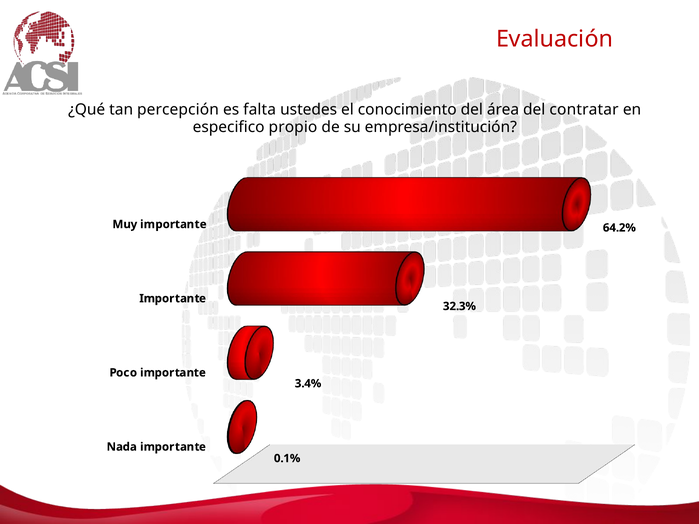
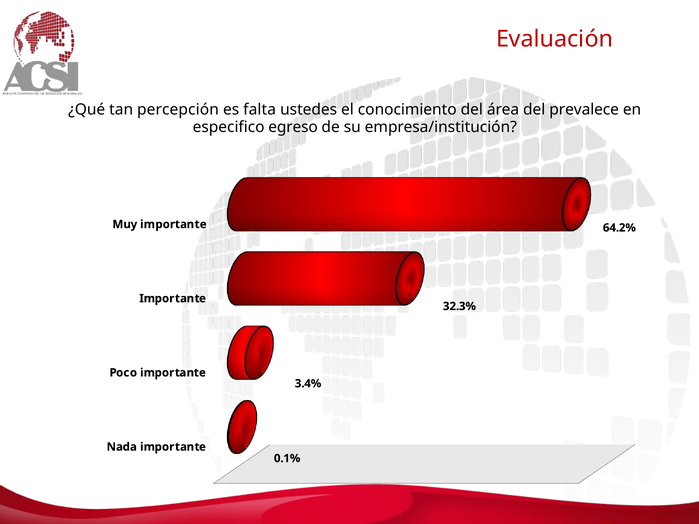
contratar: contratar -> prevalece
propio: propio -> egreso
